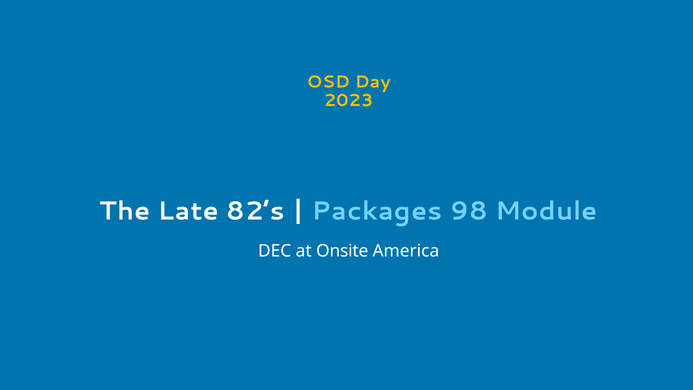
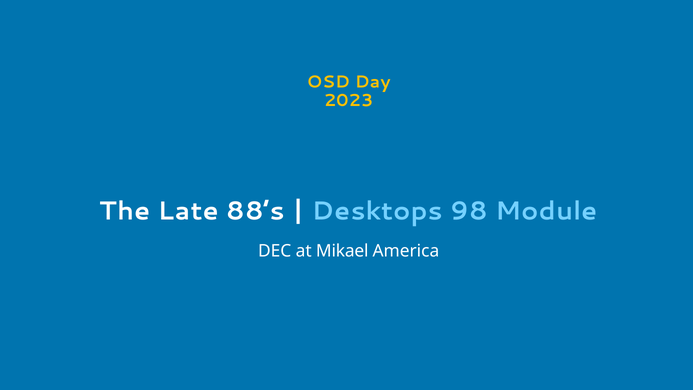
82’s: 82’s -> 88’s
Packages: Packages -> Desktops
Onsite: Onsite -> Mikael
